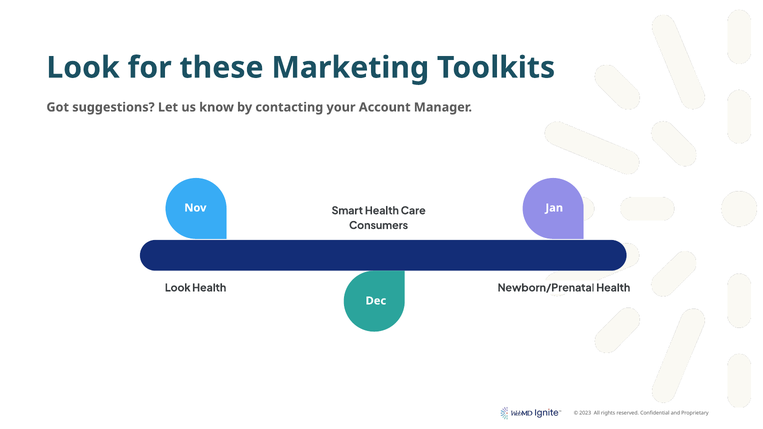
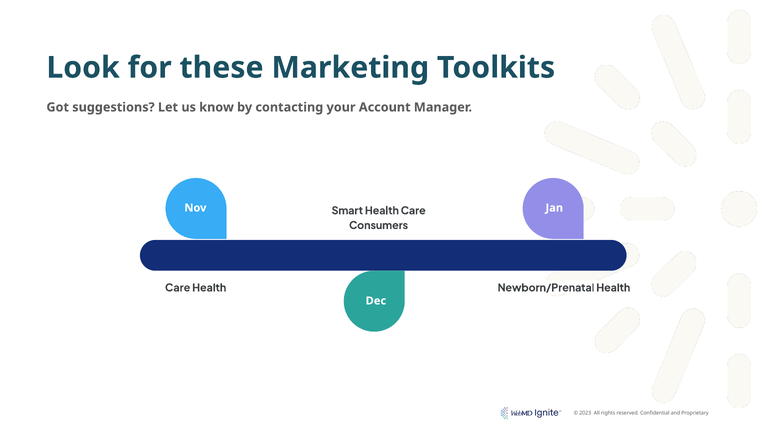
Look at (178, 288): Look -> Care
